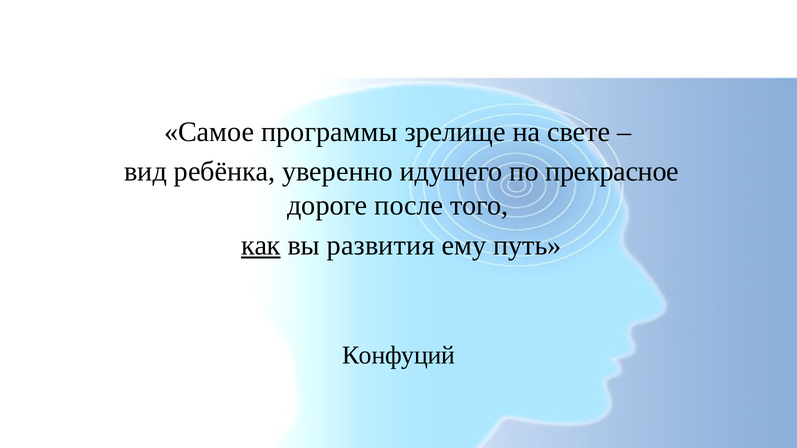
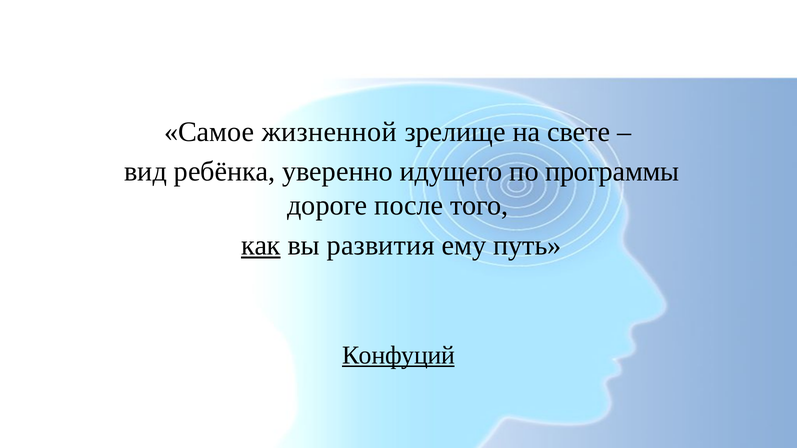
программы: программы -> жизненной
прекрасное: прекрасное -> программы
Конфуций underline: none -> present
